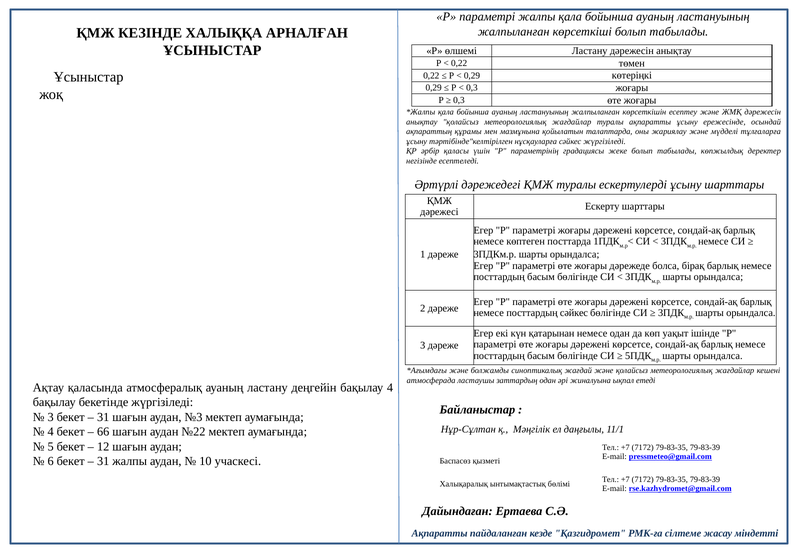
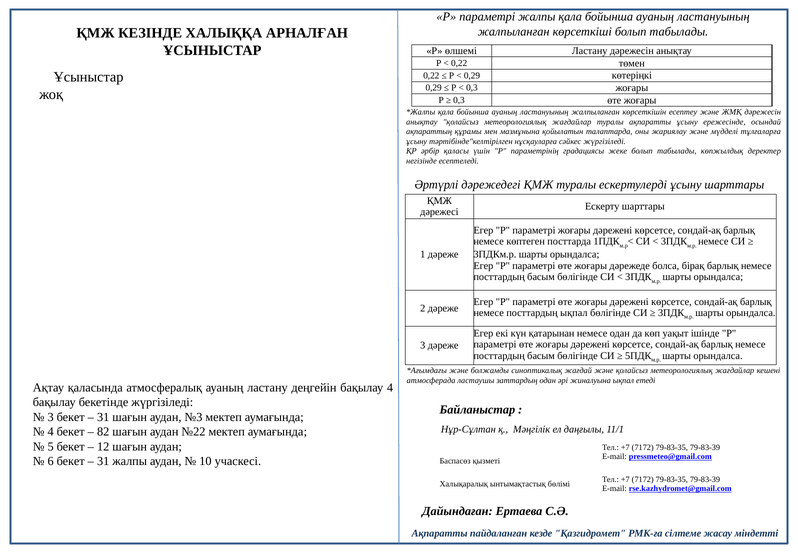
посттардың сәйкес: сәйкес -> ықпал
66: 66 -> 82
